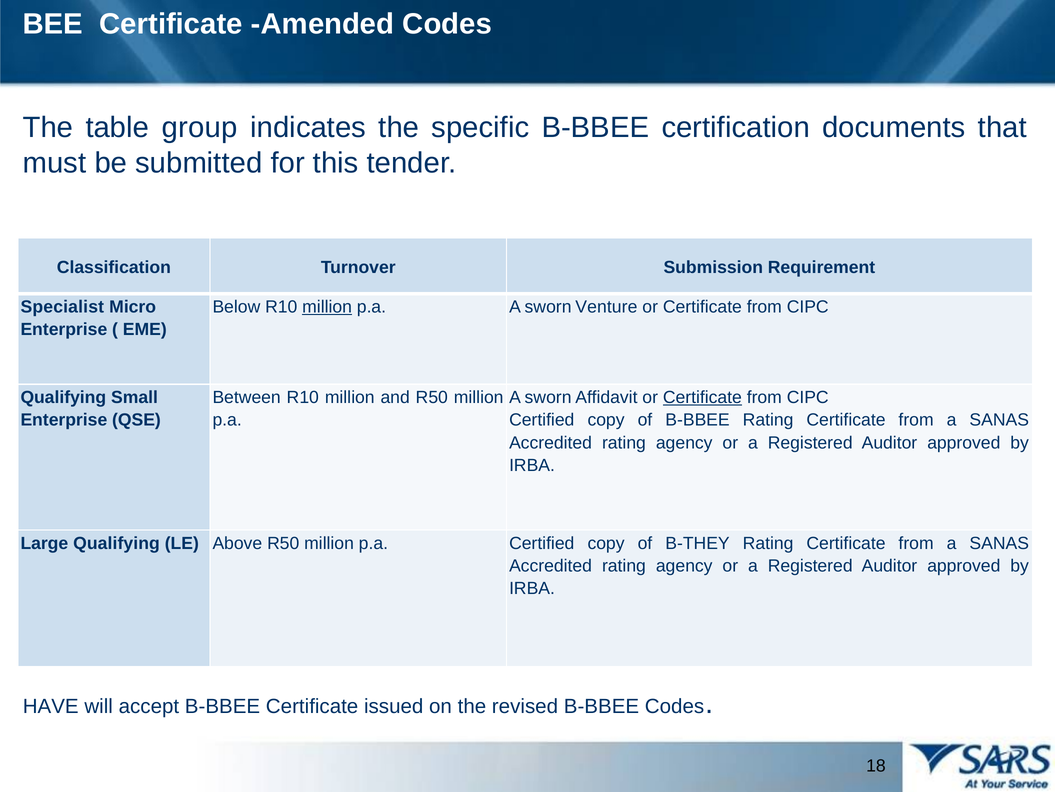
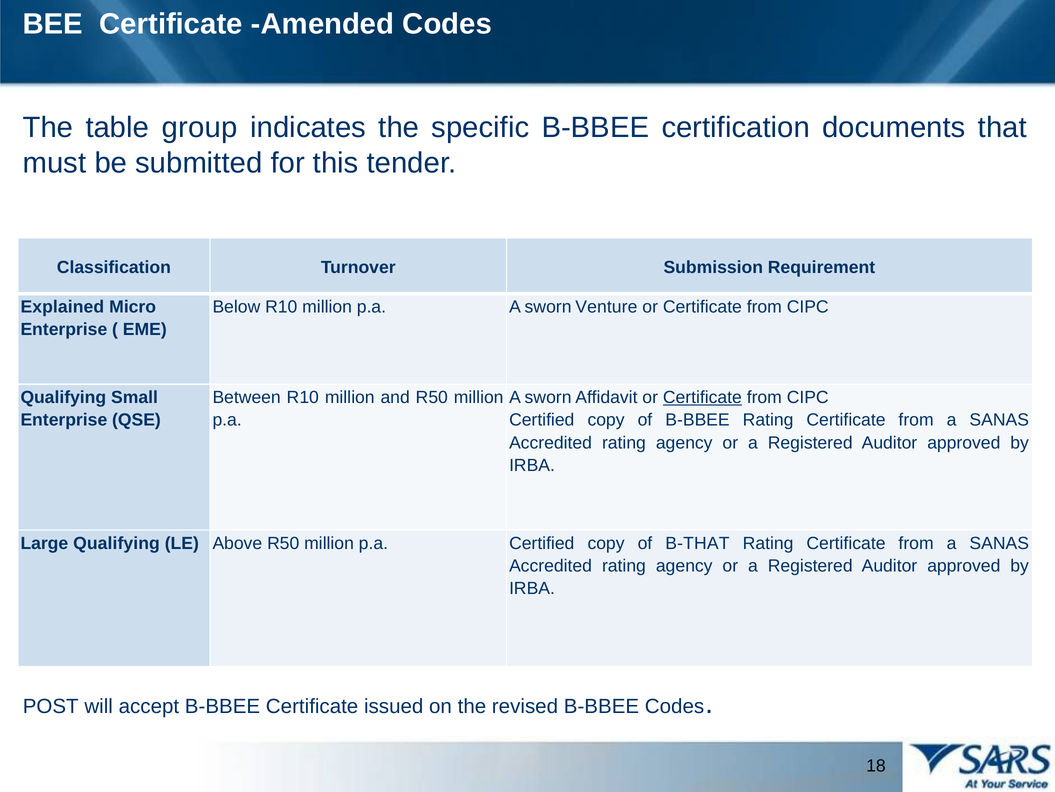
Specialist: Specialist -> Explained
million at (327, 307) underline: present -> none
B-THEY: B-THEY -> B-THAT
HAVE: HAVE -> POST
